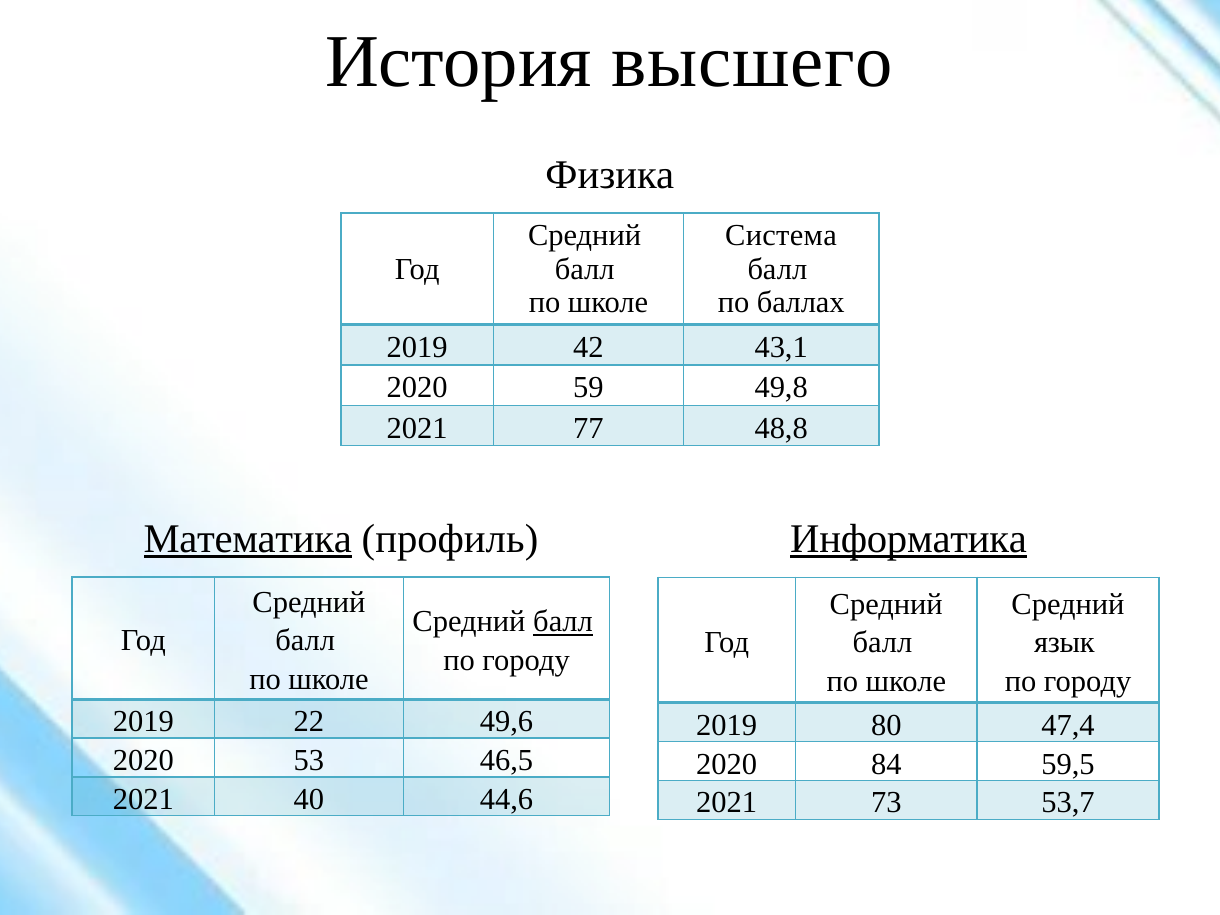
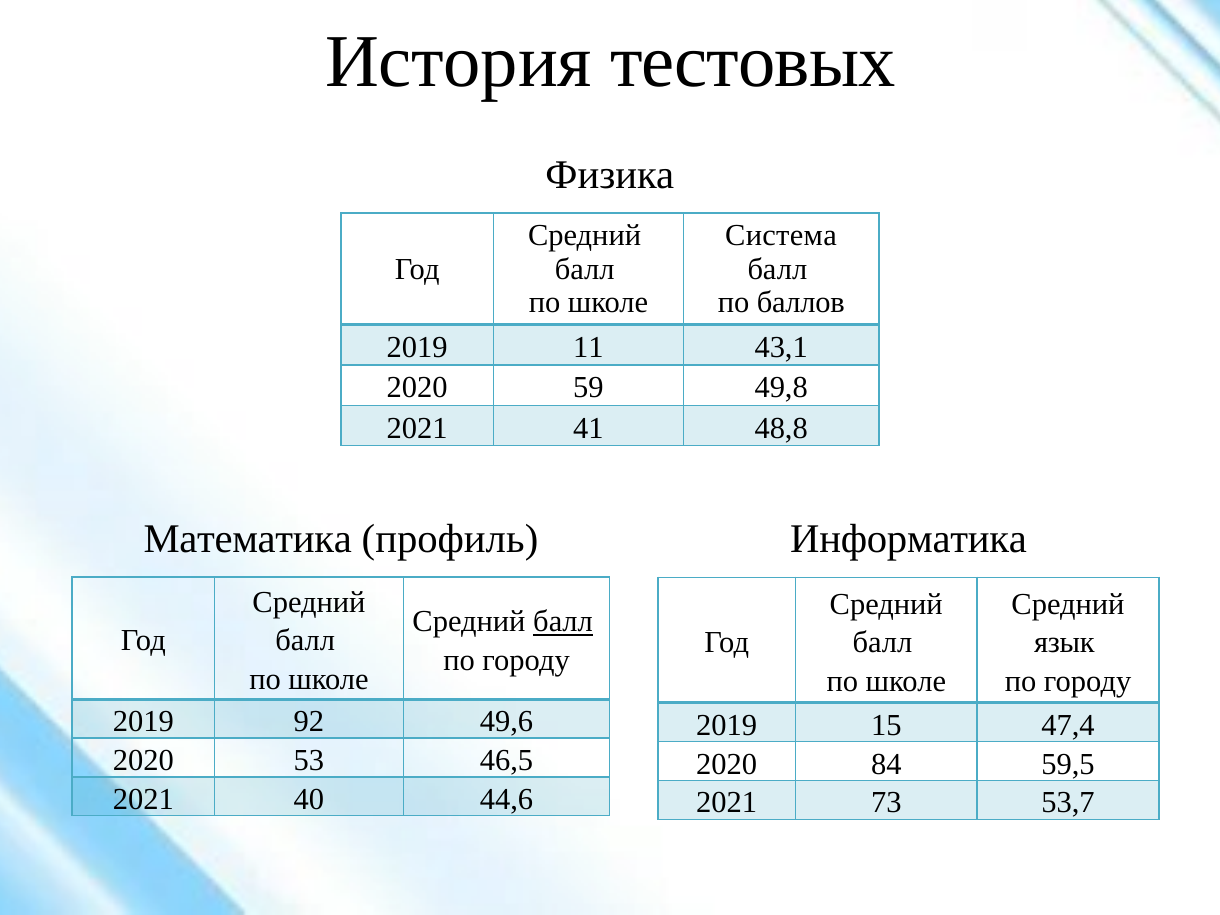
высшего: высшего -> тестовых
баллах: баллах -> баллов
42: 42 -> 11
77: 77 -> 41
Математика underline: present -> none
Информатика underline: present -> none
22: 22 -> 92
80: 80 -> 15
